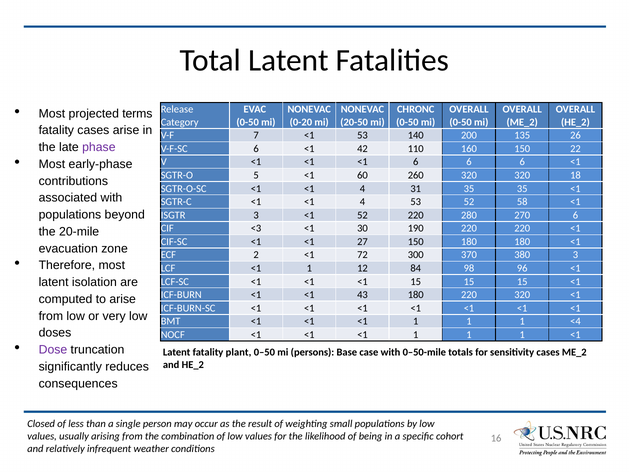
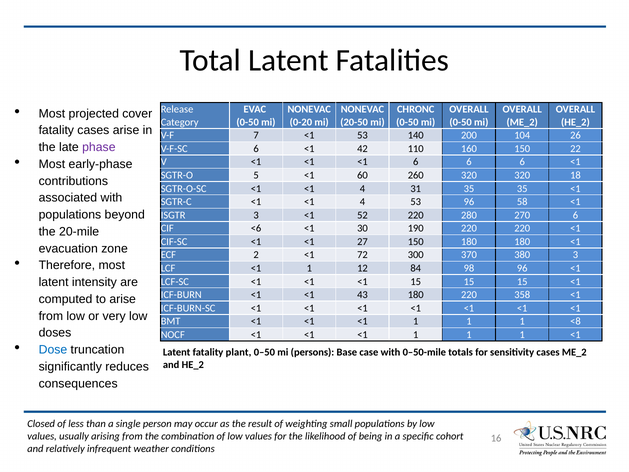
terms: terms -> cover
135: 135 -> 104
53 52: 52 -> 96
<3: <3 -> <6
isolation: isolation -> intensity
220 320: 320 -> 358
<4: <4 -> <8
Dose colour: purple -> blue
